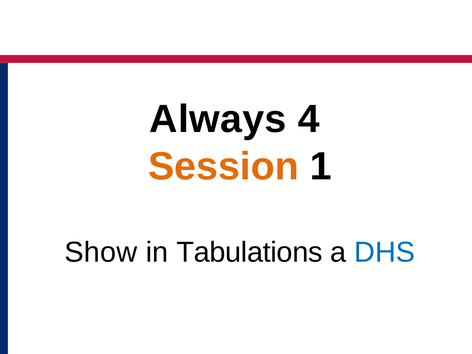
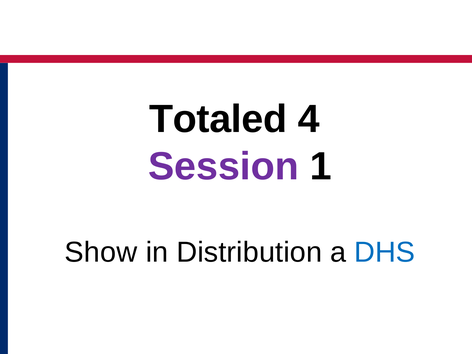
Always: Always -> Totaled
Session colour: orange -> purple
Tabulations: Tabulations -> Distribution
